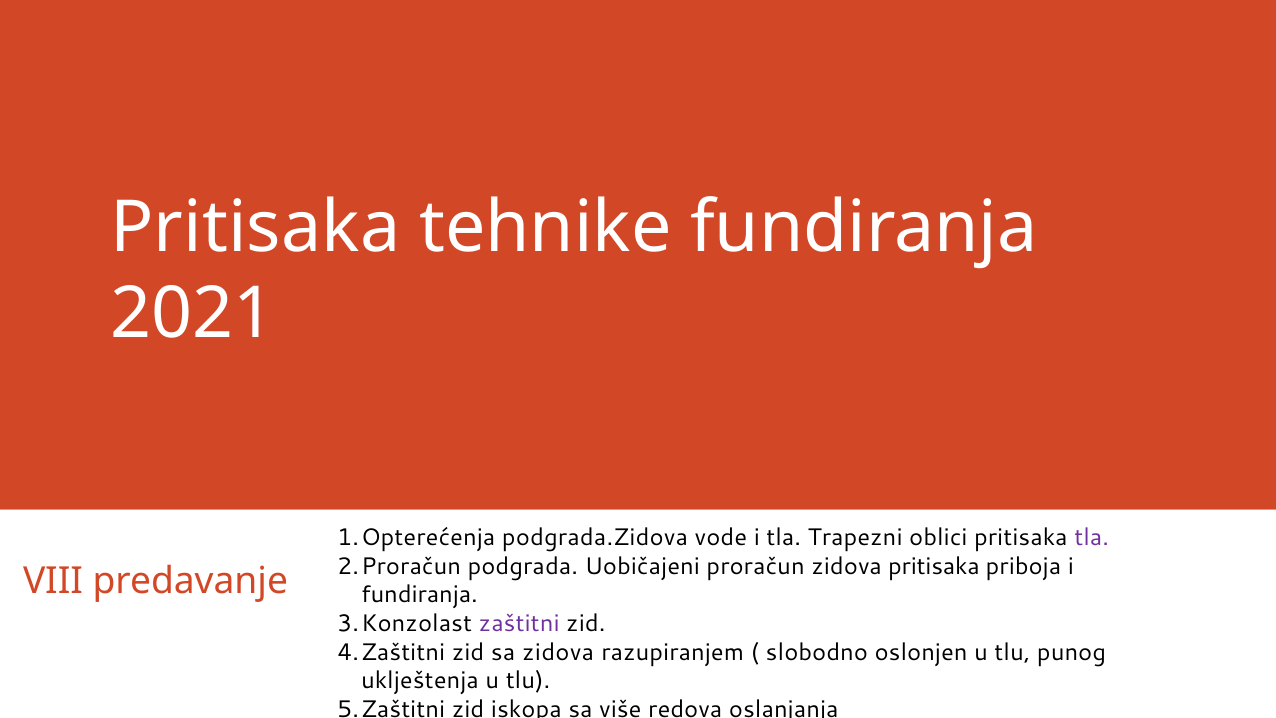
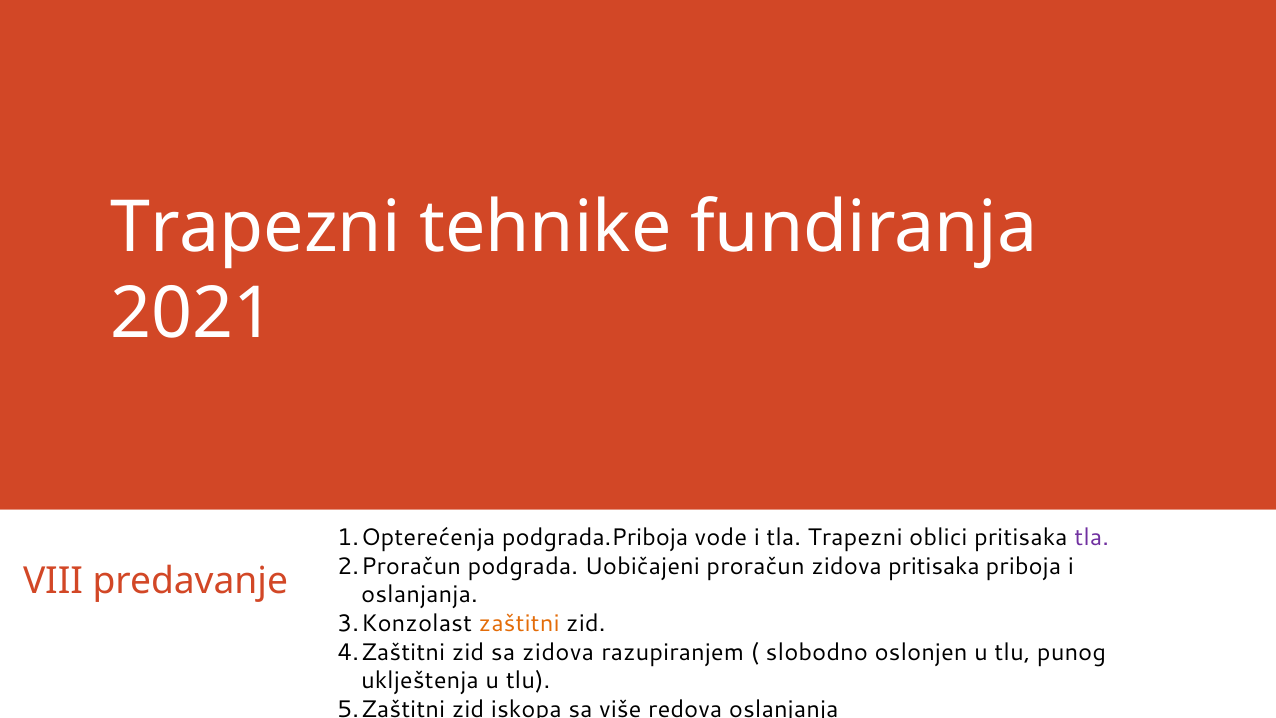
Pritisaka at (255, 228): Pritisaka -> Trapezni
podgrada.Zidova: podgrada.Zidova -> podgrada.Priboja
fundiranja at (419, 595): fundiranja -> oslanjanja
zaštitni colour: purple -> orange
